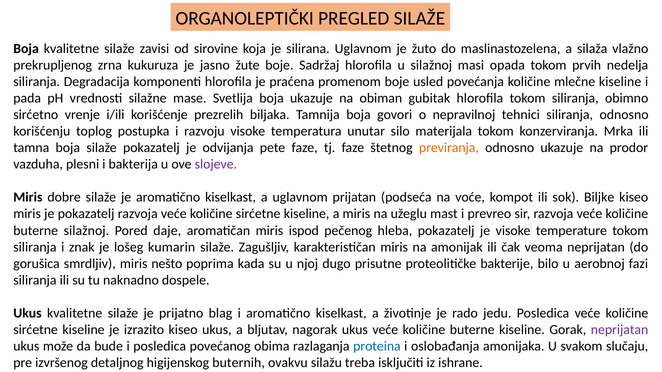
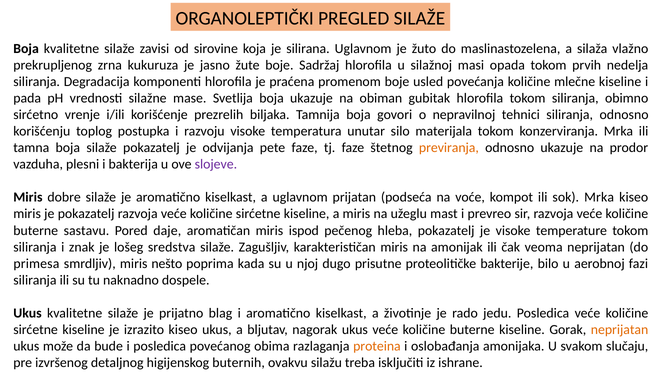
sok Biljke: Biljke -> Mrka
buterne silažnoj: silažnoj -> sastavu
kumarin: kumarin -> sredstva
gorušica: gorušica -> primesa
neprijatan at (620, 330) colour: purple -> orange
proteina colour: blue -> orange
